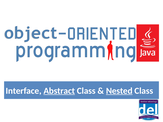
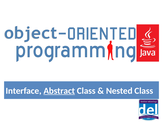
Nested underline: present -> none
